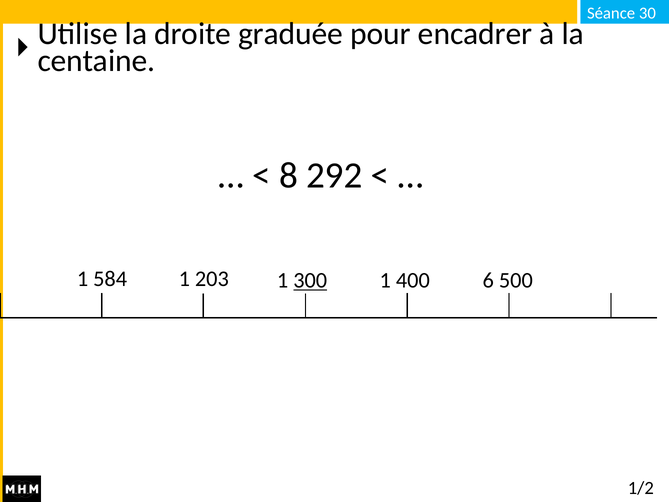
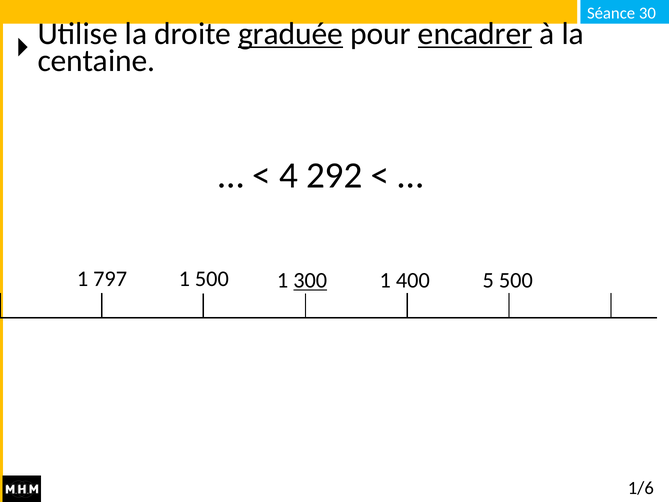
graduée underline: none -> present
encadrer underline: none -> present
8: 8 -> 4
584: 584 -> 797
1 203: 203 -> 500
6: 6 -> 5
1/2: 1/2 -> 1/6
